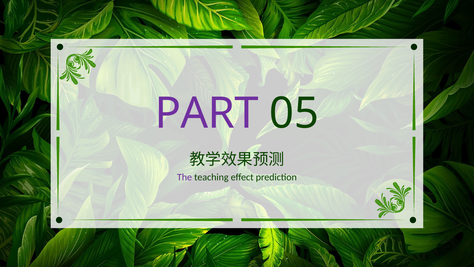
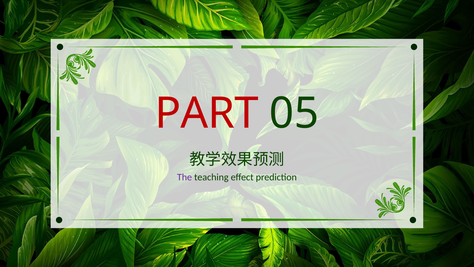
PART colour: purple -> red
